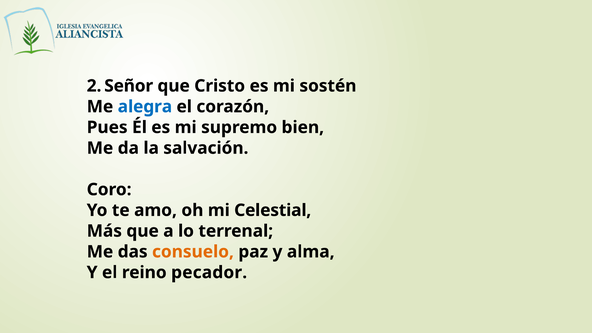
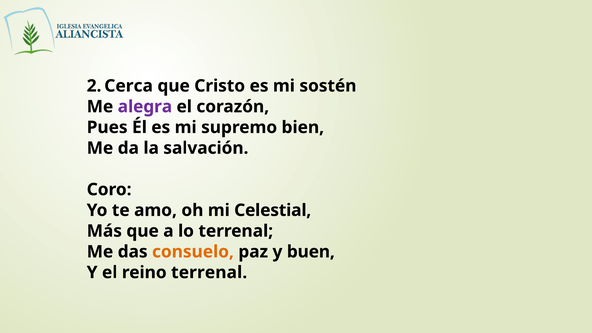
Señor: Señor -> Cerca
alegra colour: blue -> purple
alma: alma -> buen
reino pecador: pecador -> terrenal
